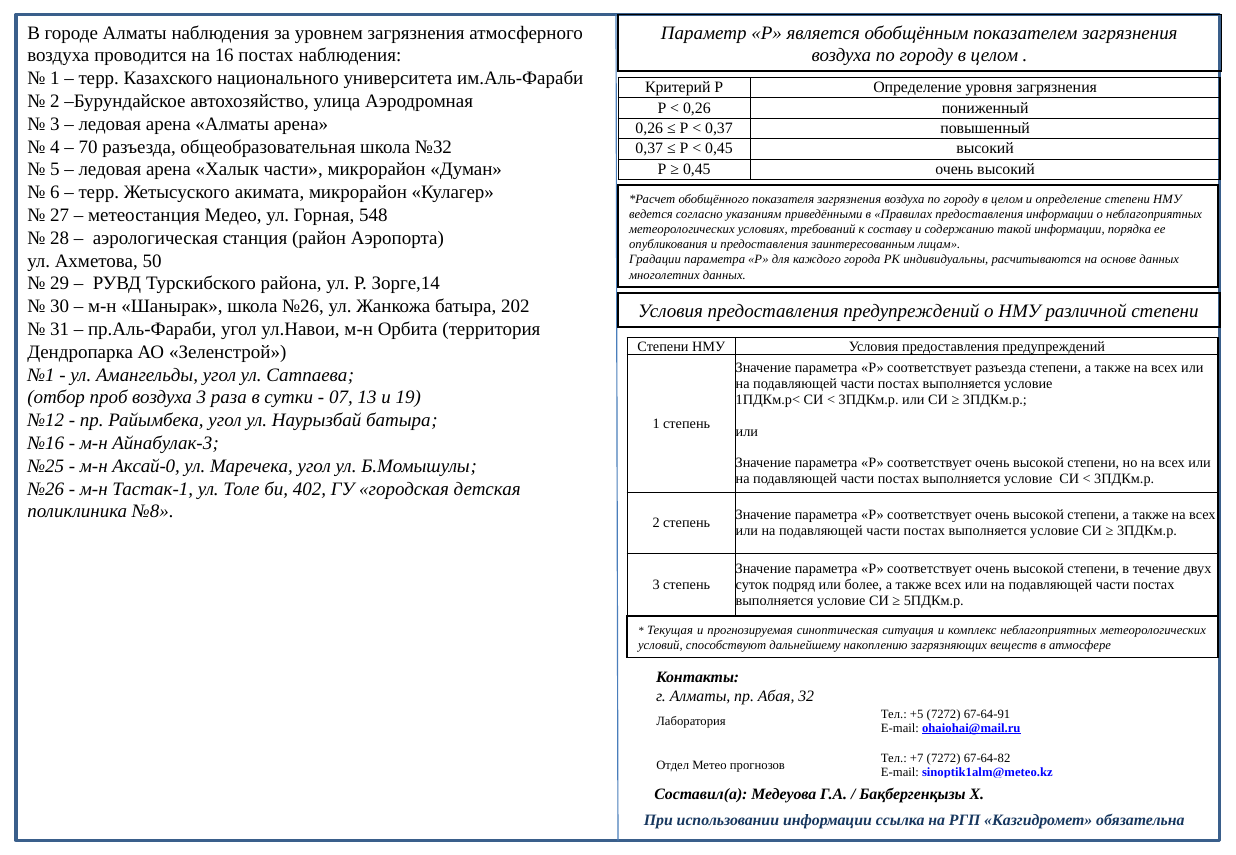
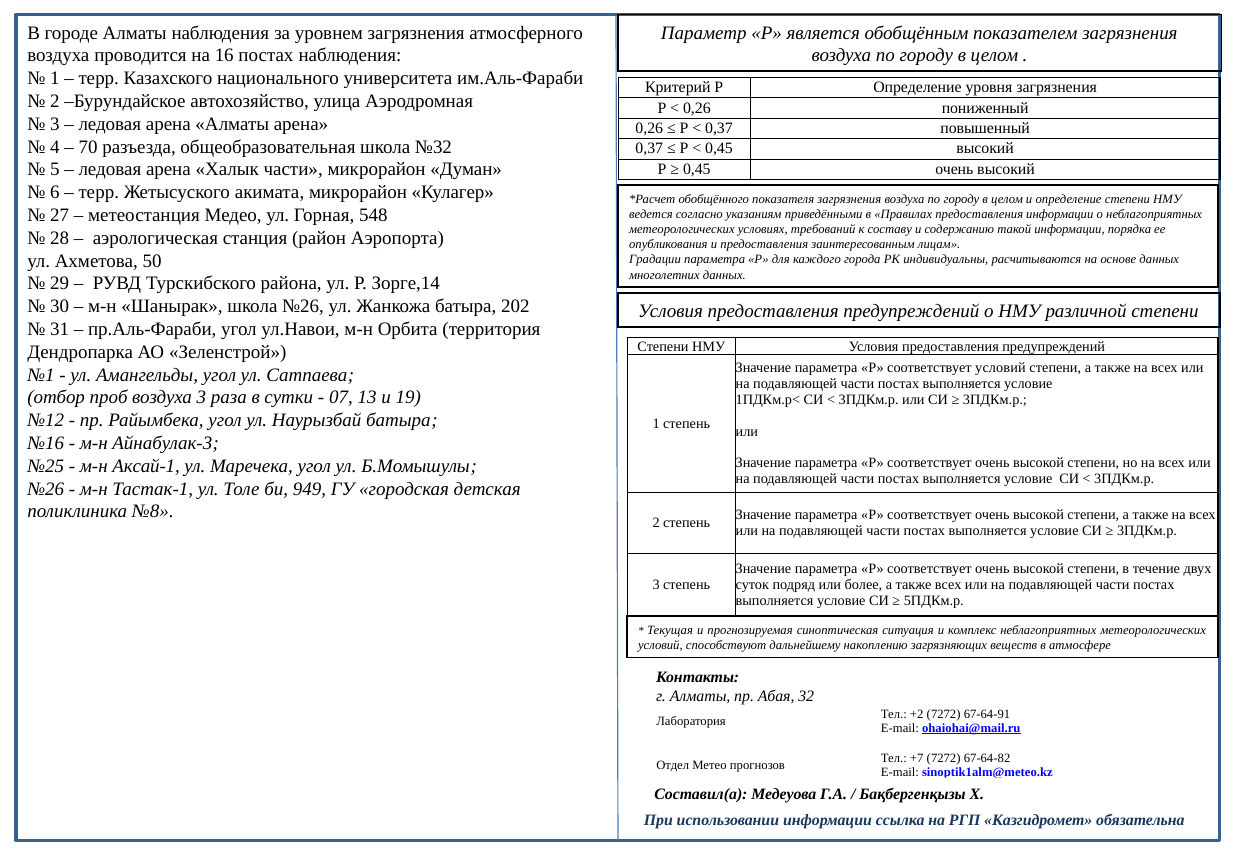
соответствует разъезда: разъезда -> условий
Аксай-0: Аксай-0 -> Аксай-1
402: 402 -> 949
+5: +5 -> +2
